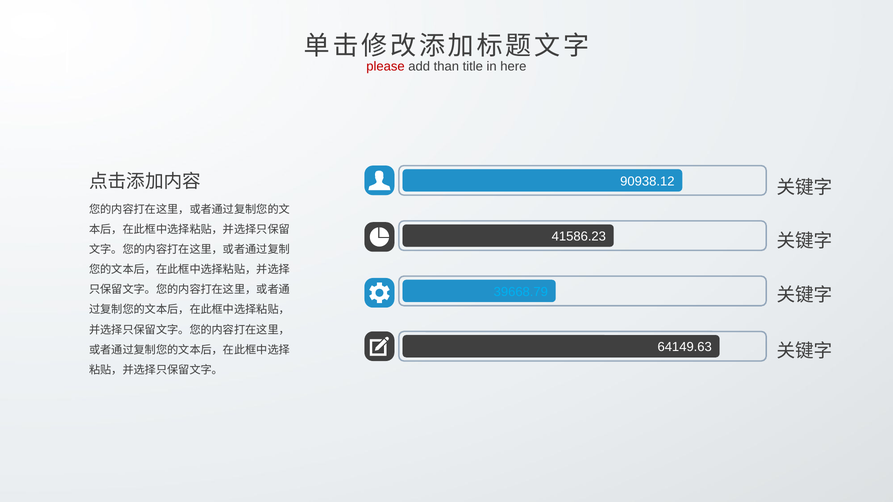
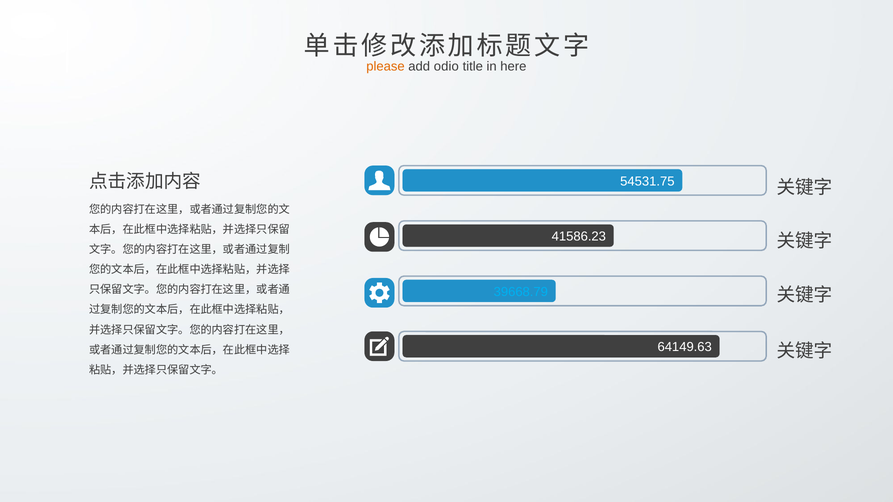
please colour: red -> orange
than: than -> odio
90938.12: 90938.12 -> 54531.75
